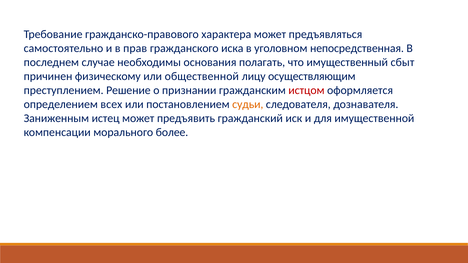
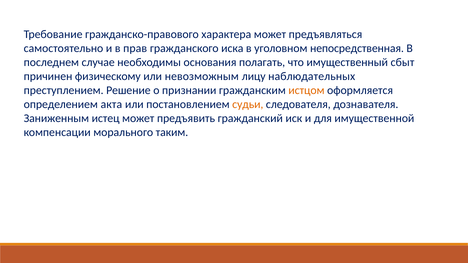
общественной: общественной -> невозможным
осуществляющим: осуществляющим -> наблюдательных
истцом colour: red -> orange
всех: всех -> акта
более: более -> таким
